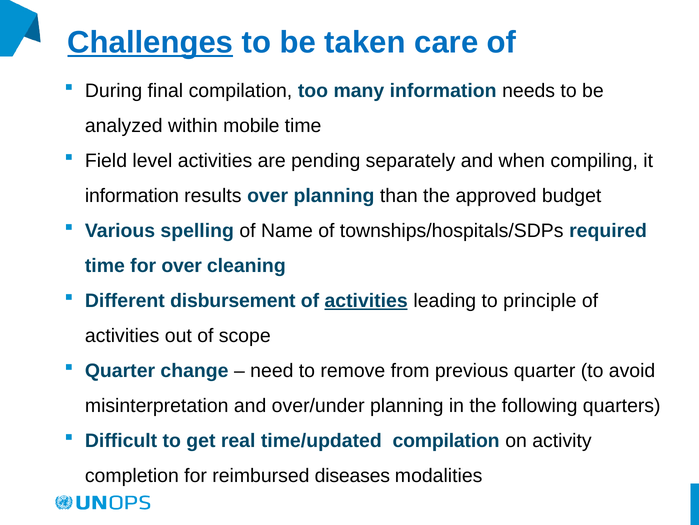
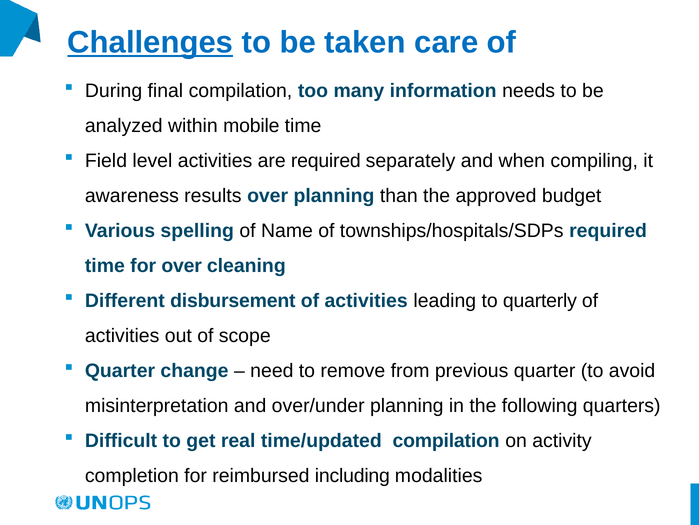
are pending: pending -> required
information at (132, 196): information -> awareness
activities at (366, 300) underline: present -> none
principle: principle -> quarterly
diseases: diseases -> including
